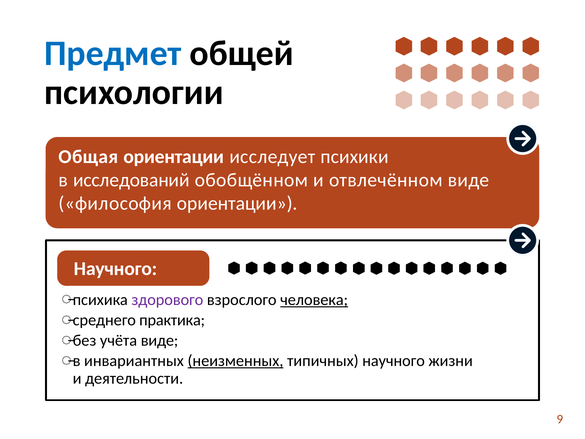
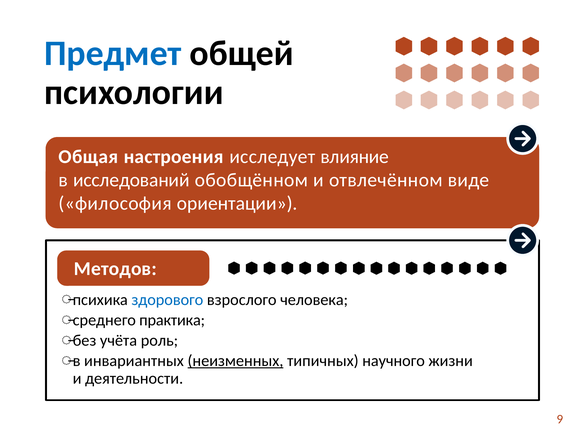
Общая ориентации: ориентации -> настроения
психики: психики -> влияние
Научного at (116, 269): Научного -> Методов
здорового colour: purple -> blue
человека underline: present -> none
учёта виде: виде -> роль
